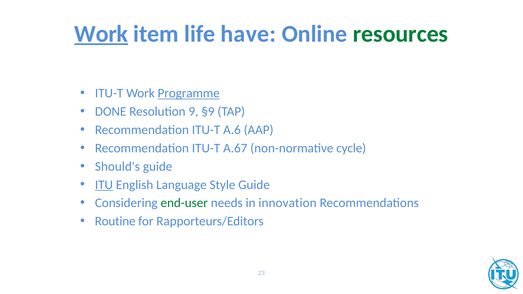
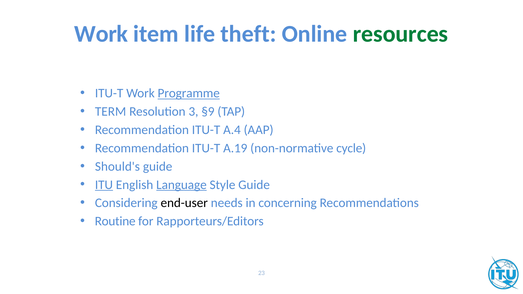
Work at (101, 34) underline: present -> none
have: have -> theft
DONE: DONE -> TERM
9: 9 -> 3
A.6: A.6 -> A.4
A.67: A.67 -> A.19
Language underline: none -> present
end-user colour: green -> black
innovation: innovation -> concerning
